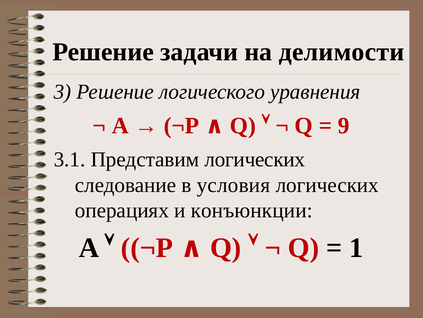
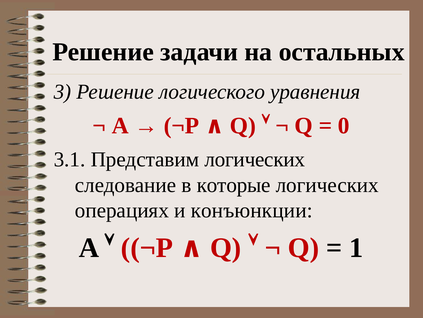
делимости: делимости -> остальных
9: 9 -> 0
условия: условия -> которые
